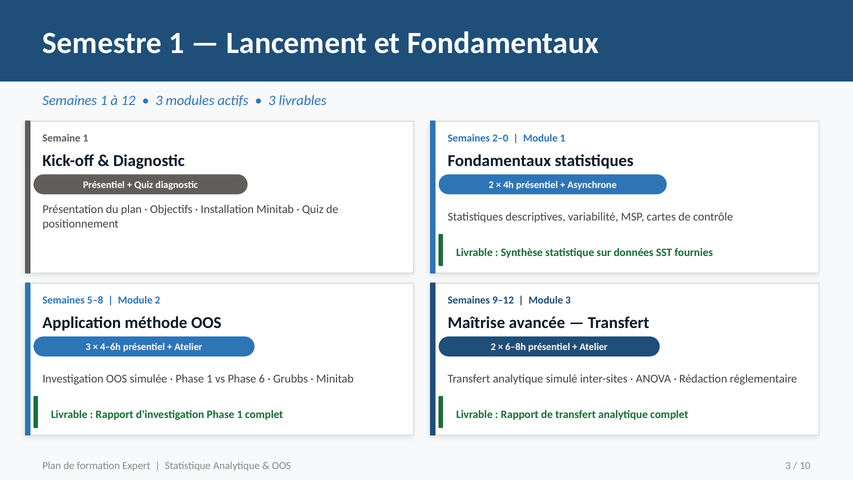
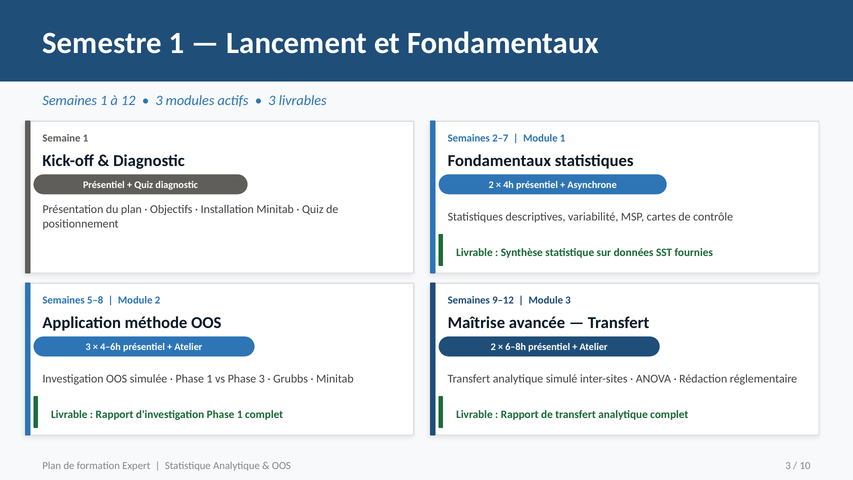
2–0: 2–0 -> 2–7
Phase 6: 6 -> 3
